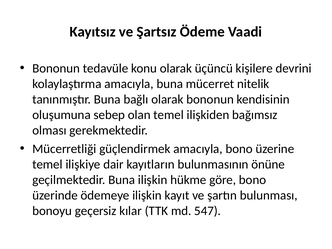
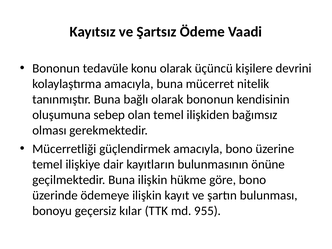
547: 547 -> 955
